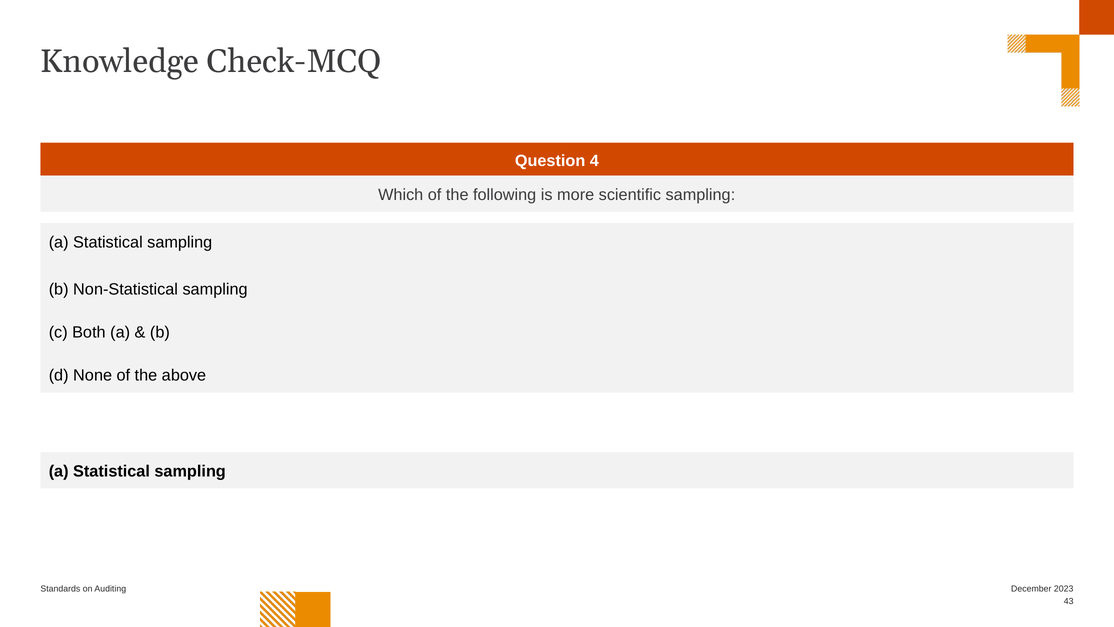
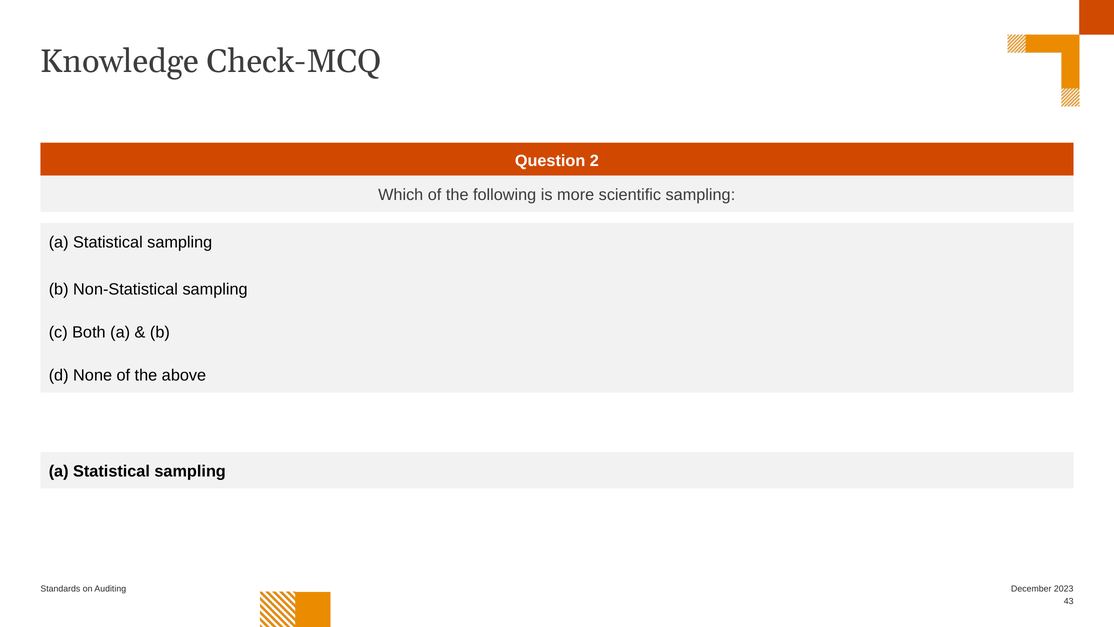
4: 4 -> 2
